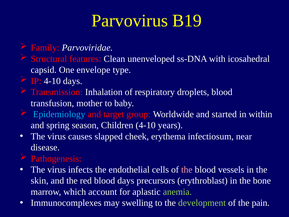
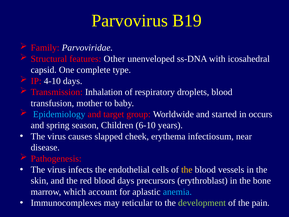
Clean: Clean -> Other
envelope: envelope -> complete
within: within -> occurs
Children 4-10: 4-10 -> 6-10
the at (187, 169) colour: pink -> yellow
anemia colour: light green -> light blue
swelling: swelling -> reticular
